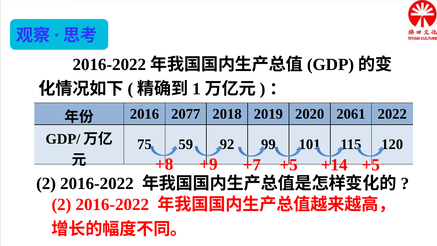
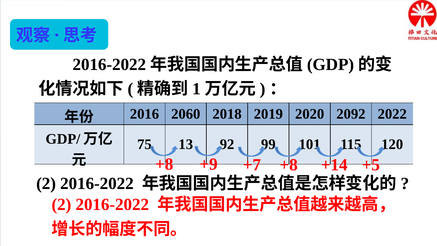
2077: 2077 -> 2060
2061: 2061 -> 2092
59: 59 -> 13
+7 +5: +5 -> +8
